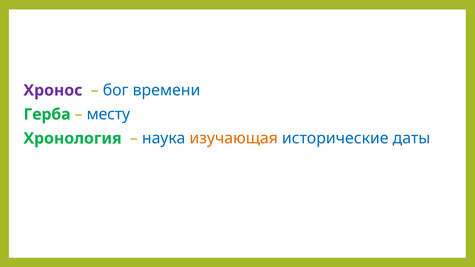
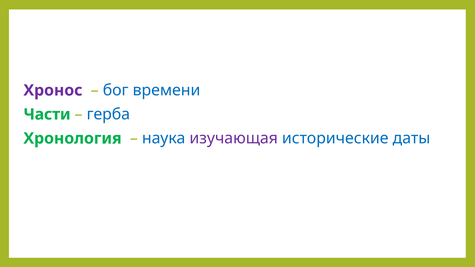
Герба: Герба -> Части
месту: месту -> герба
изучающая colour: orange -> purple
